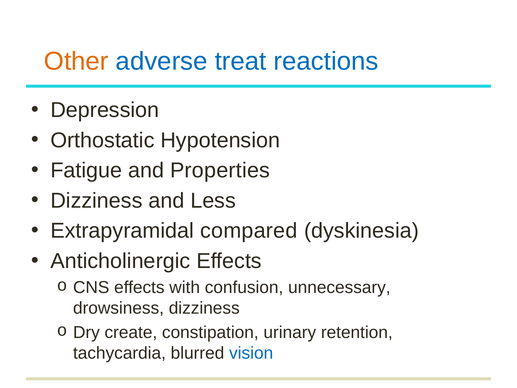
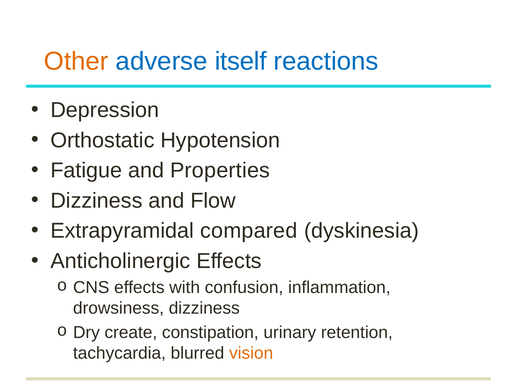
treat: treat -> itself
Less: Less -> Flow
unnecessary: unnecessary -> inflammation
vision colour: blue -> orange
